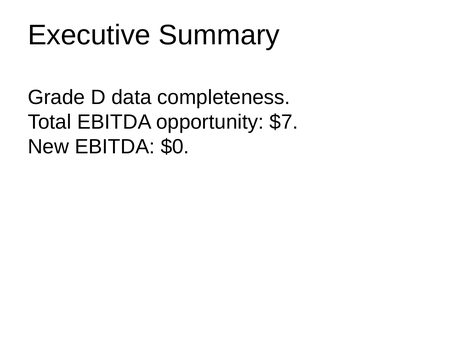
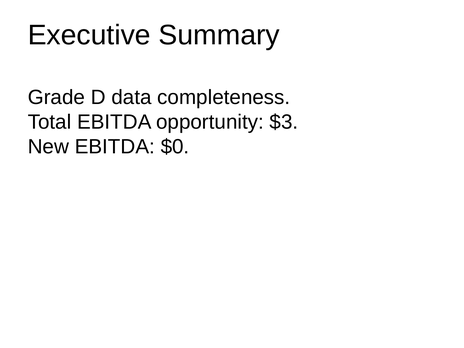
$7: $7 -> $3
